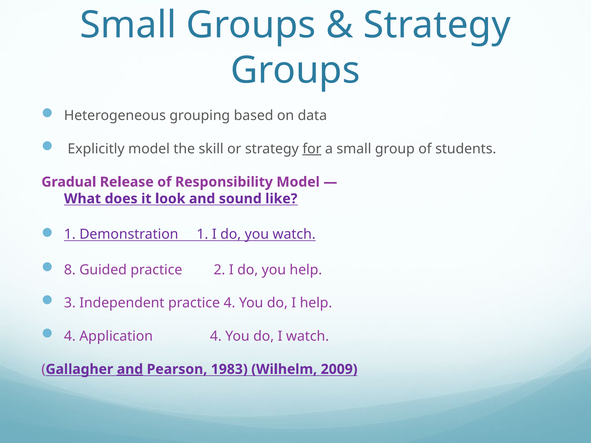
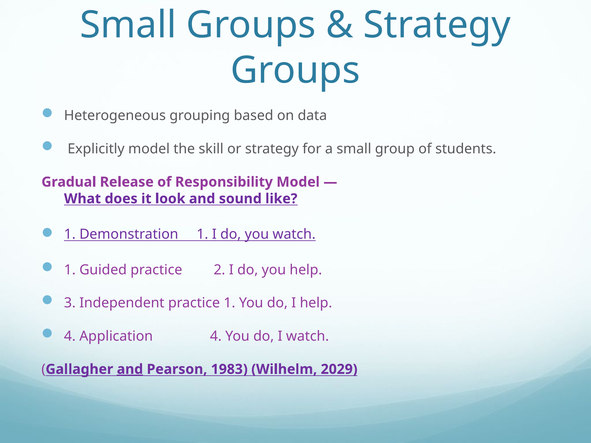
for underline: present -> none
8 at (70, 270): 8 -> 1
practice 4: 4 -> 1
2009: 2009 -> 2029
